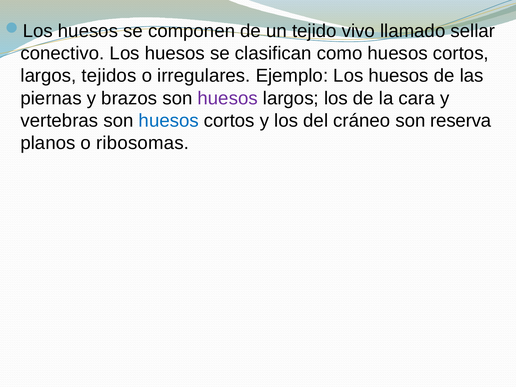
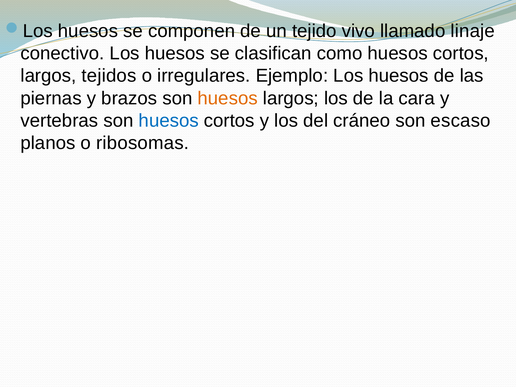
sellar: sellar -> linaje
huesos at (228, 98) colour: purple -> orange
reserva: reserva -> escaso
